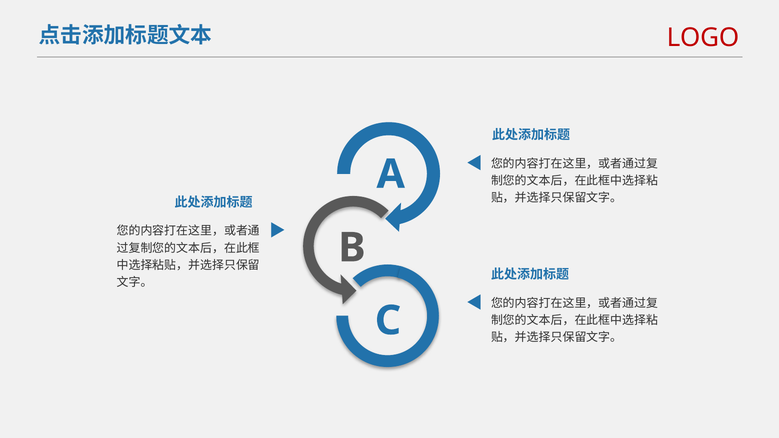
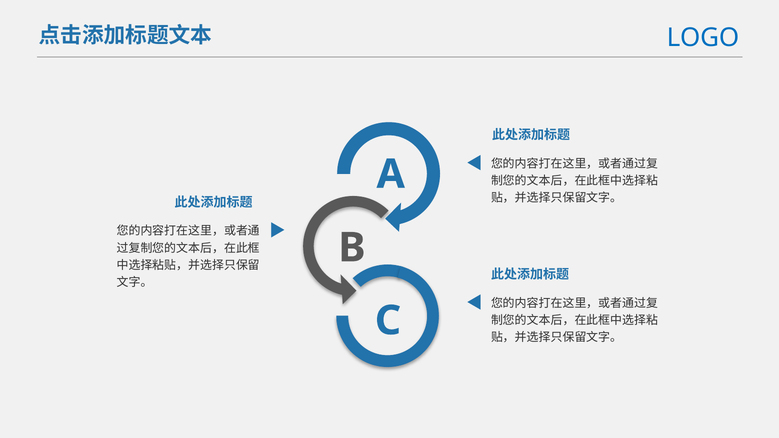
LOGO colour: red -> blue
